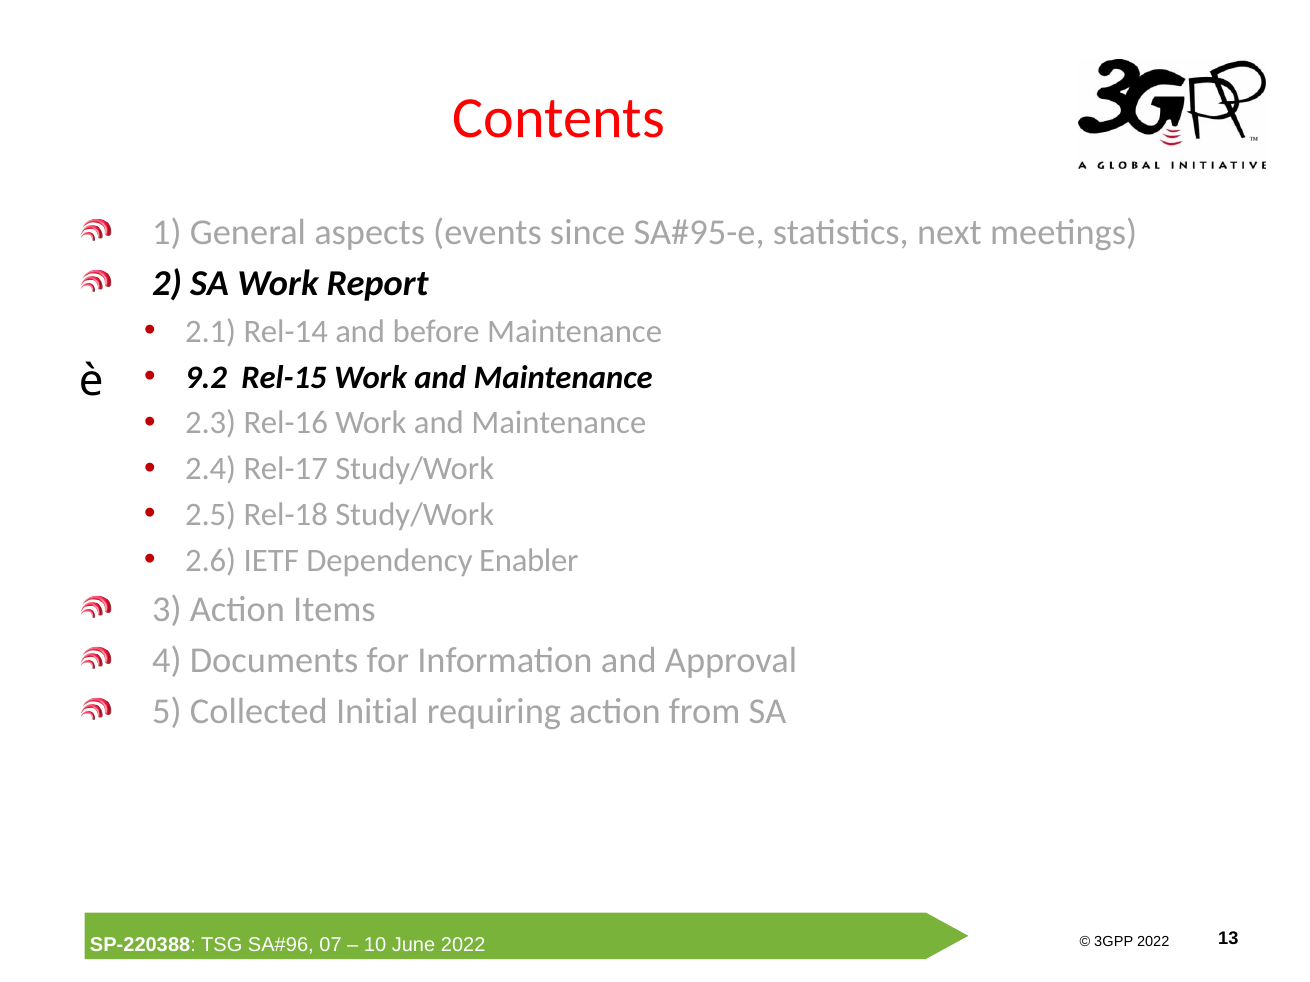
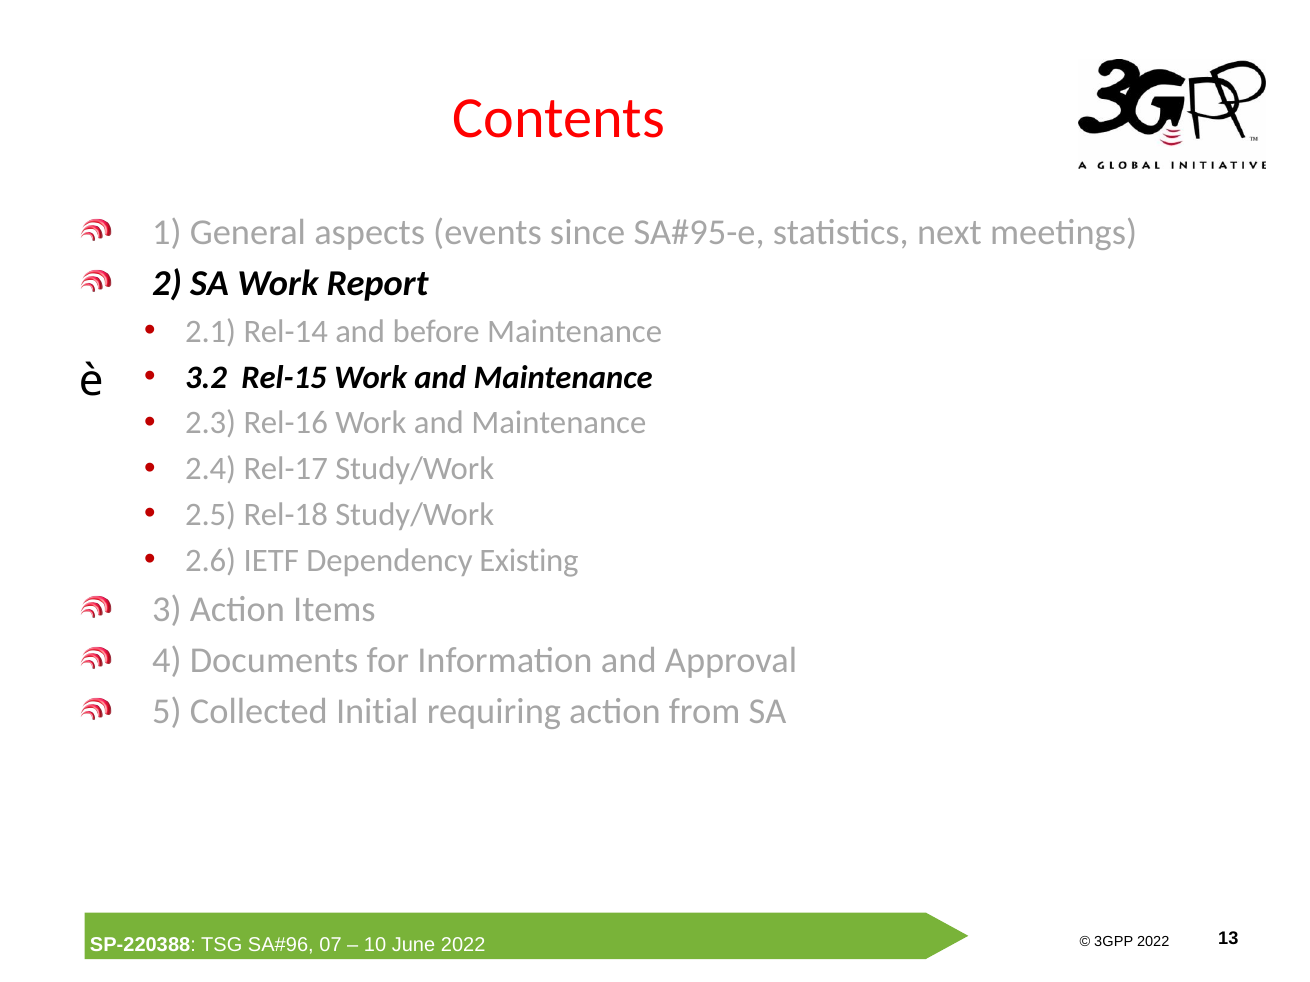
9.2: 9.2 -> 3.2
Enabler: Enabler -> Existing
